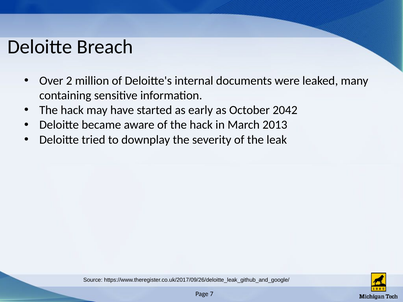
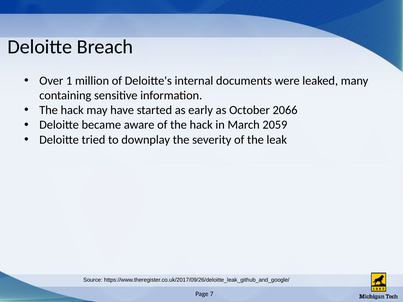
2: 2 -> 1
2042: 2042 -> 2066
2013: 2013 -> 2059
